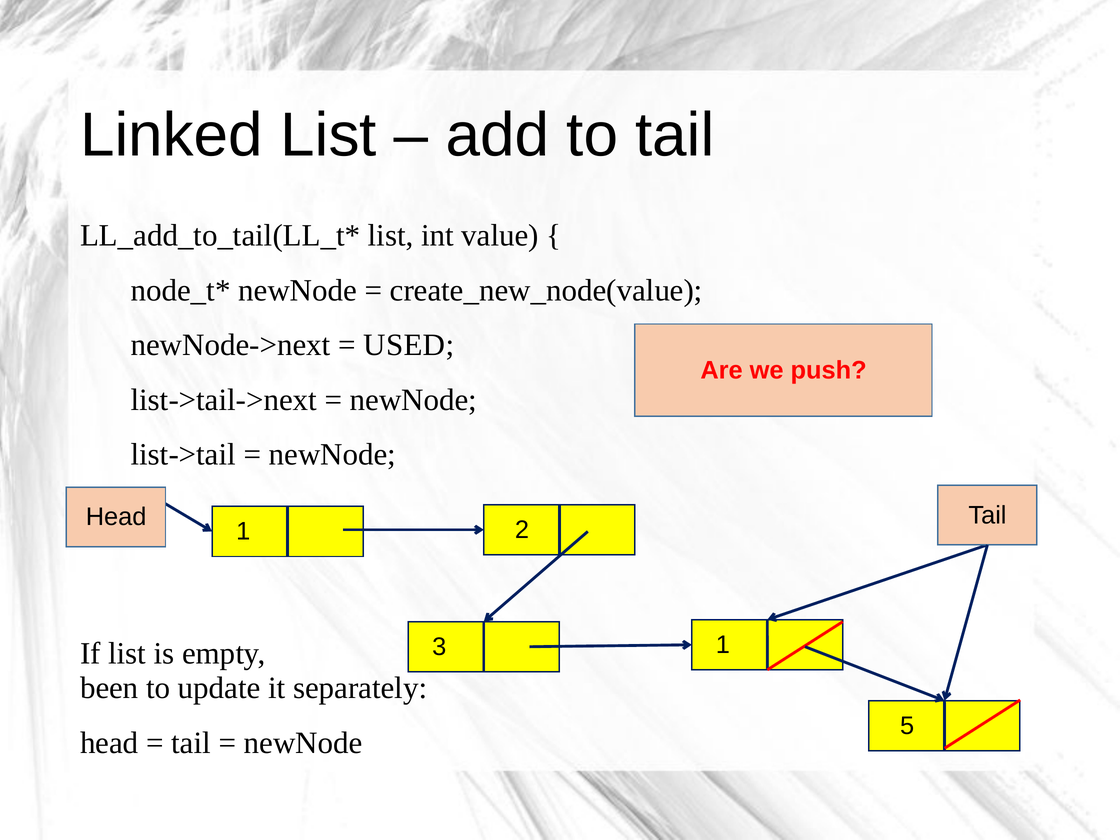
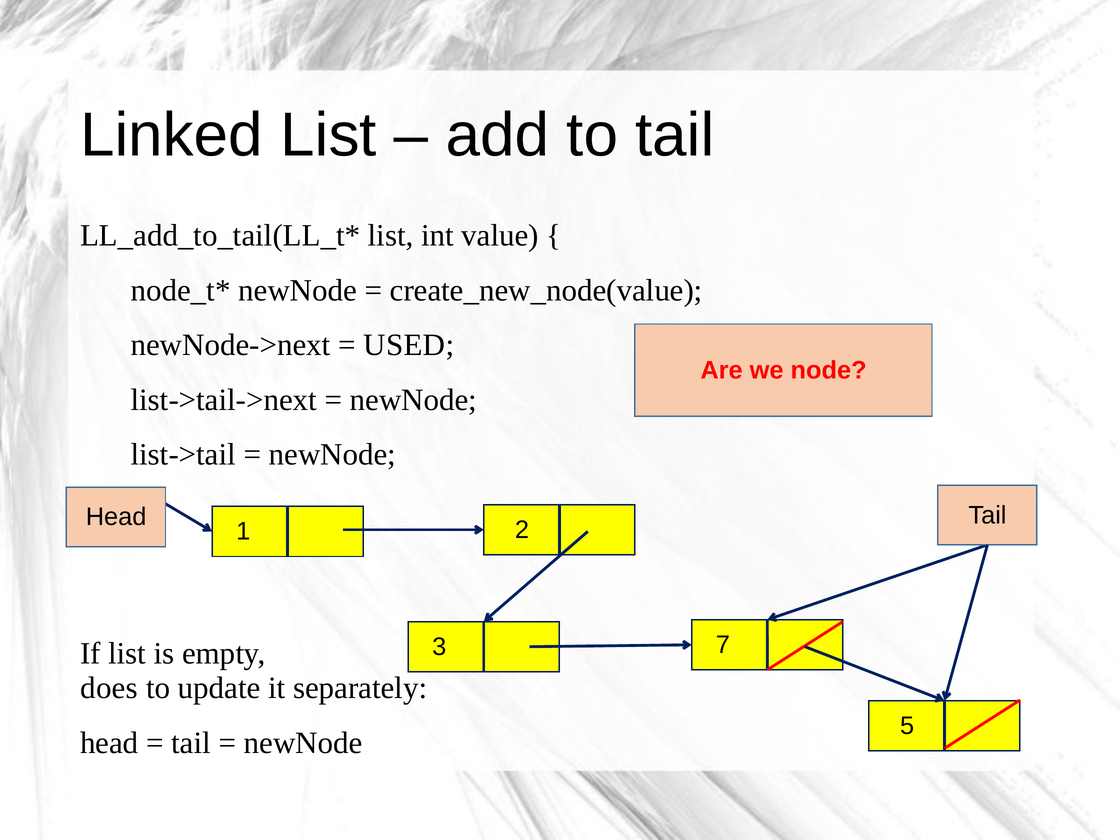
push: push -> node
3 1: 1 -> 7
been: been -> does
